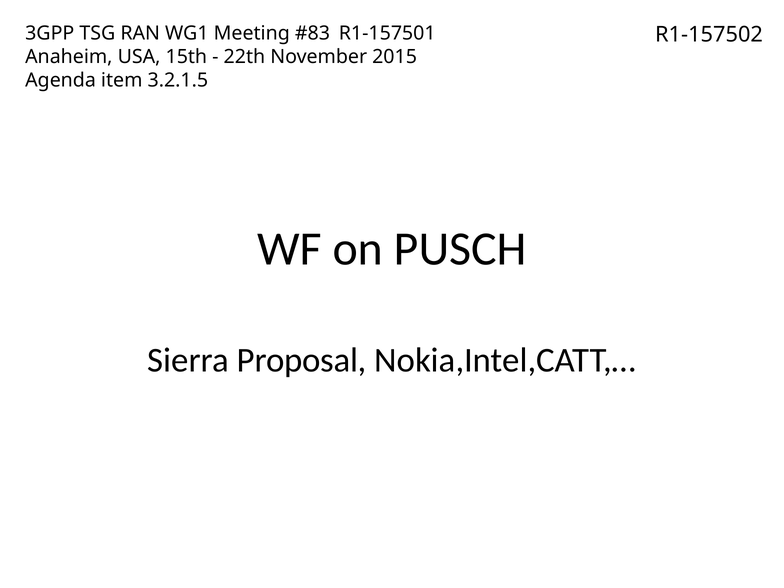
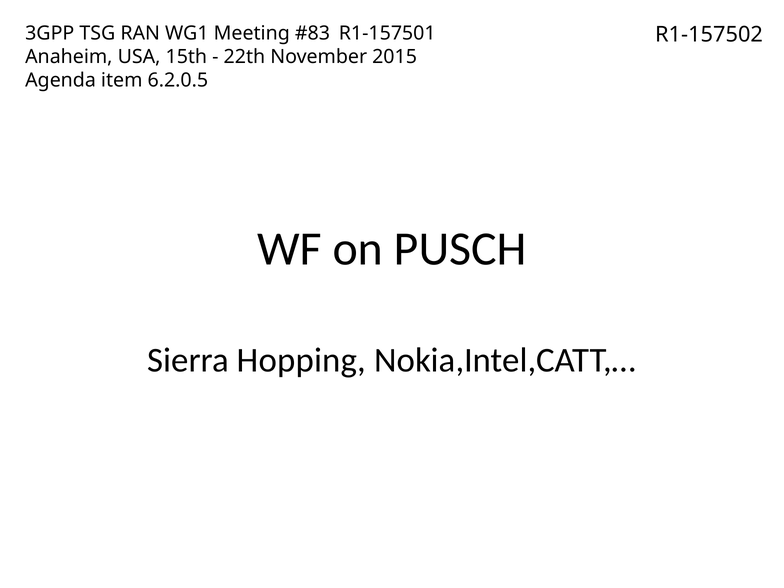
3.2.1.5: 3.2.1.5 -> 6.2.0.5
Proposal: Proposal -> Hopping
